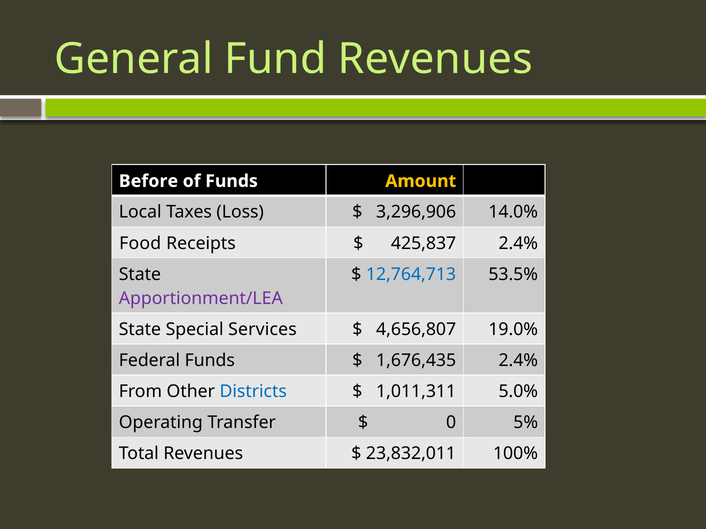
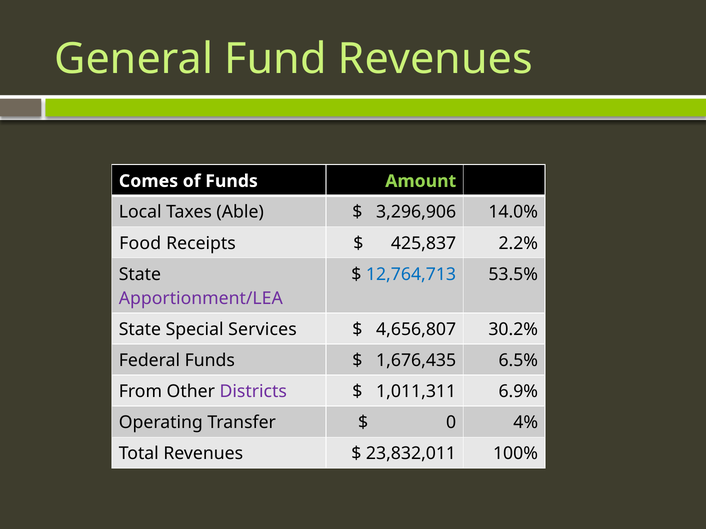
Before: Before -> Comes
Amount colour: yellow -> light green
Loss: Loss -> Able
425,837 2.4%: 2.4% -> 2.2%
19.0%: 19.0% -> 30.2%
1,676,435 2.4%: 2.4% -> 6.5%
Districts colour: blue -> purple
5.0%: 5.0% -> 6.9%
5%: 5% -> 4%
